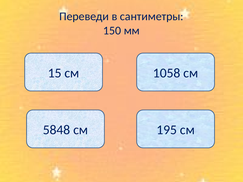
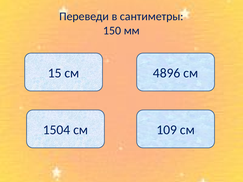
1058: 1058 -> 4896
5848: 5848 -> 1504
195: 195 -> 109
